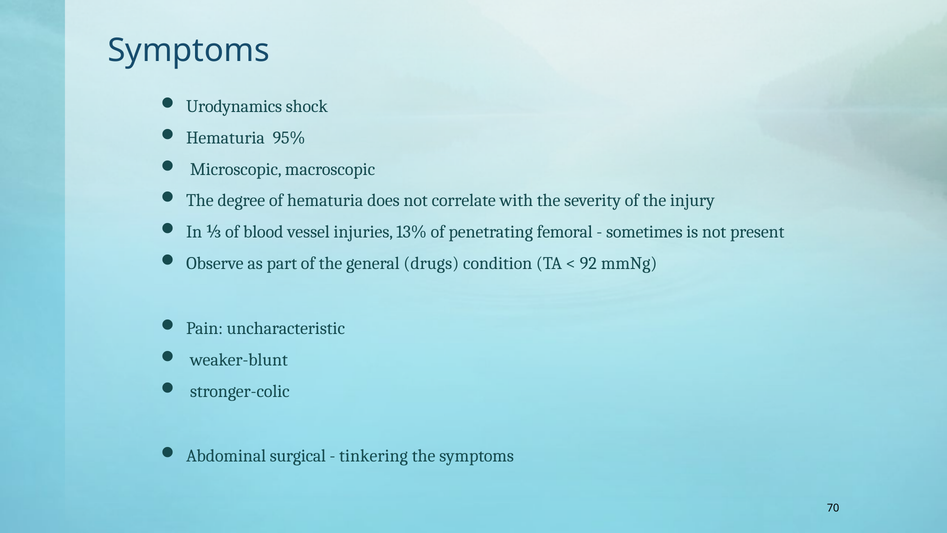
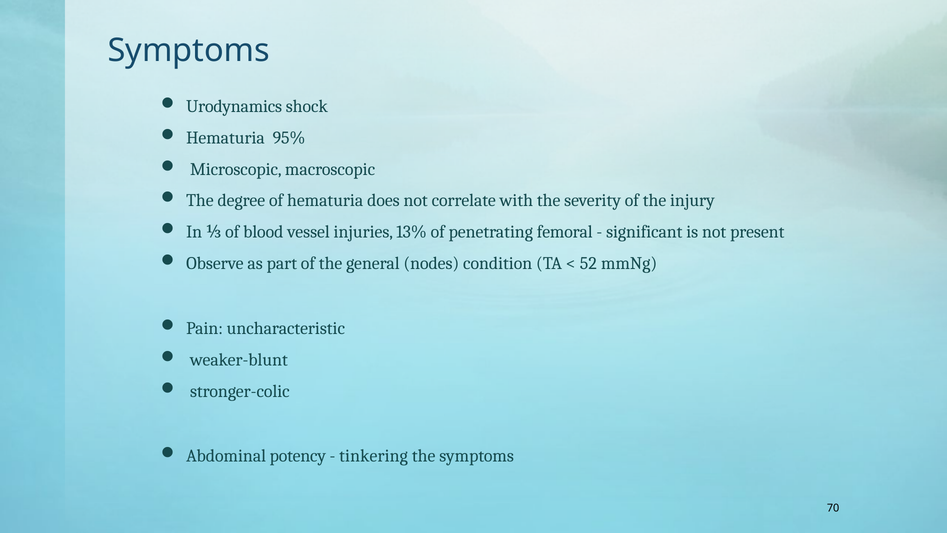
sometimes: sometimes -> significant
drugs: drugs -> nodes
92: 92 -> 52
surgical: surgical -> potency
